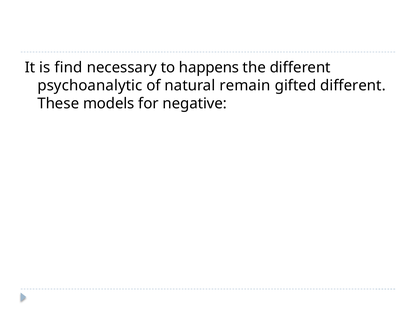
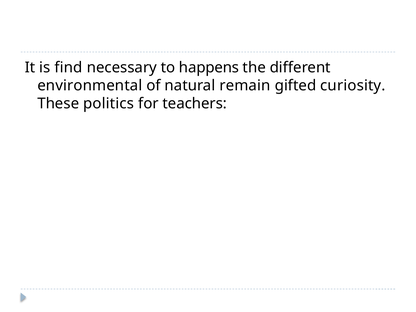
psychoanalytic: psychoanalytic -> environmental
gifted different: different -> curiosity
models: models -> politics
negative: negative -> teachers
